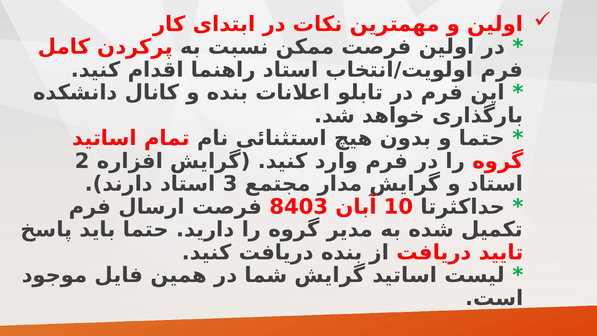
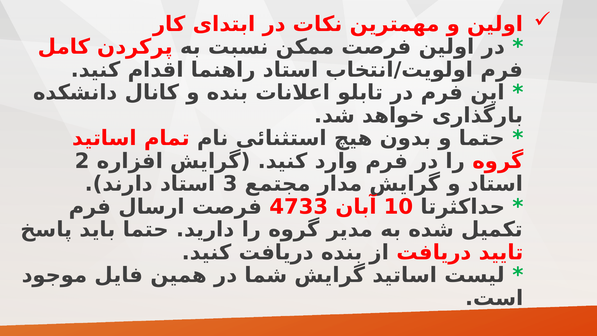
8403: 8403 -> 4733
